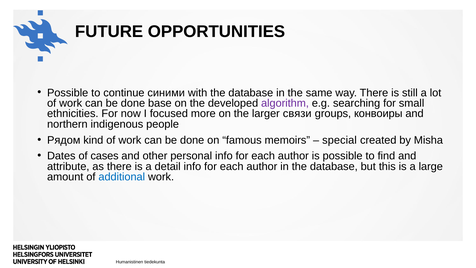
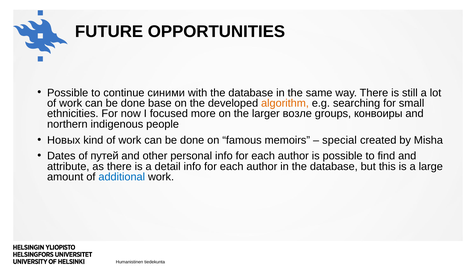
algorithm colour: purple -> orange
связи: связи -> возле
Рядом: Рядом -> Новых
cases: cases -> путей
